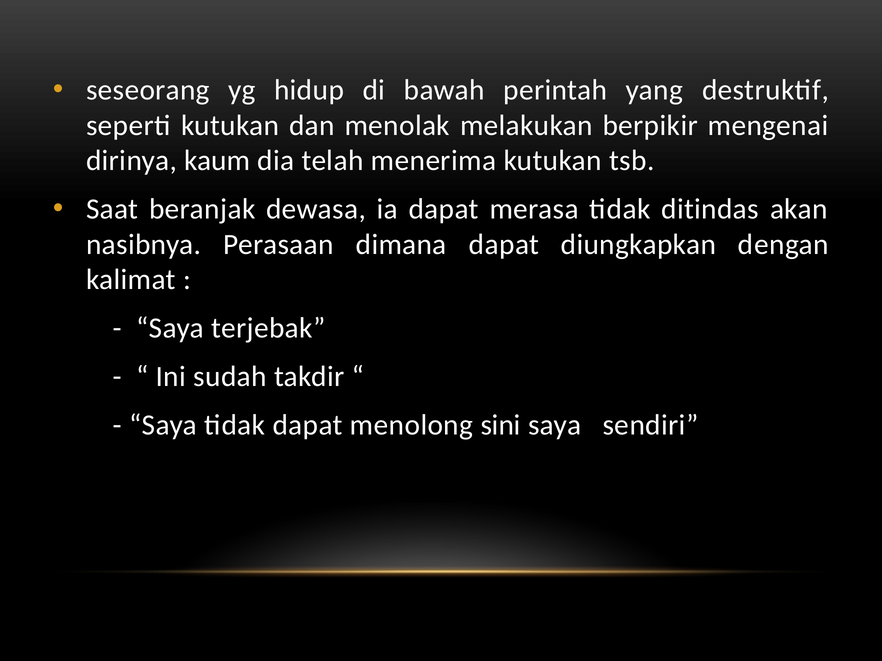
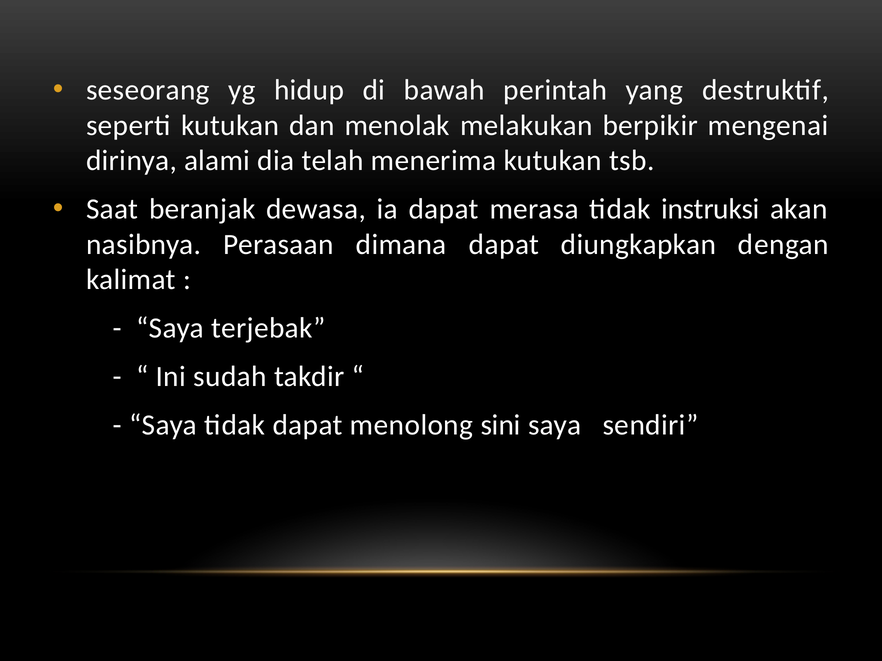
kaum: kaum -> alami
ditindas: ditindas -> instruksi
